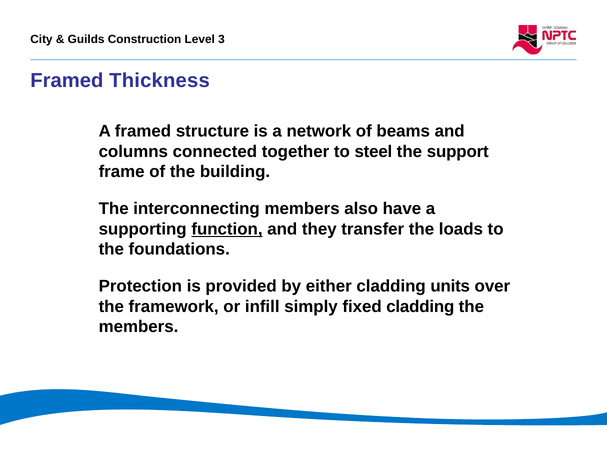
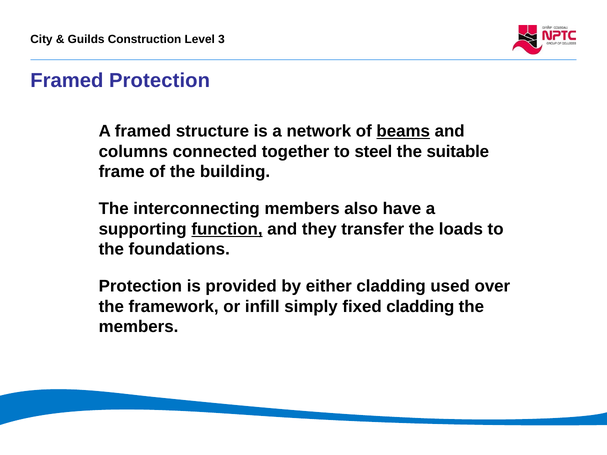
Framed Thickness: Thickness -> Protection
beams underline: none -> present
support: support -> suitable
units: units -> used
